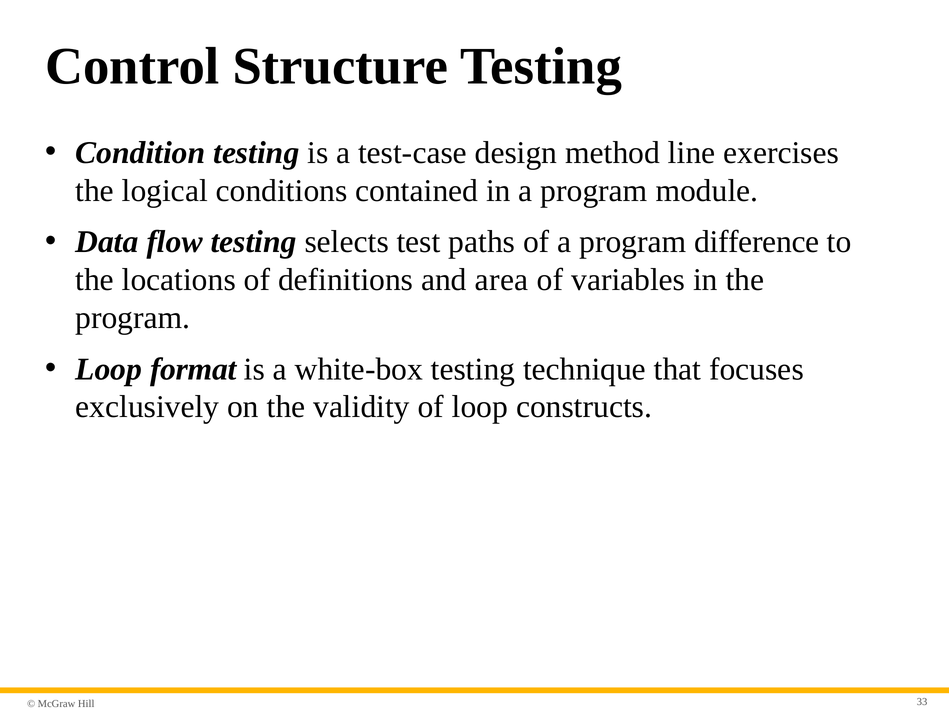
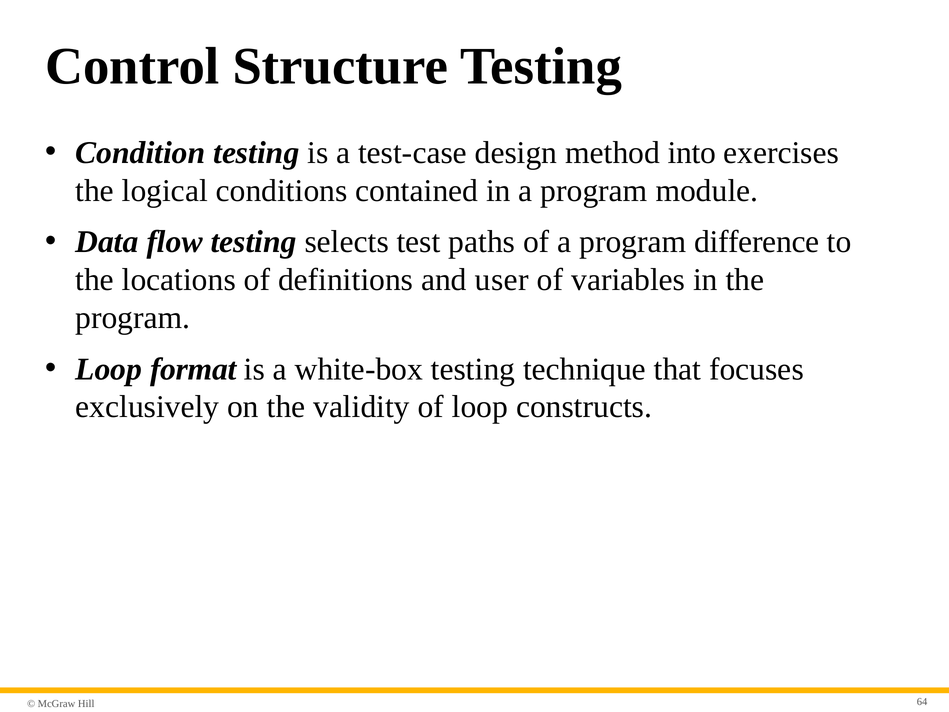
line: line -> into
area: area -> user
33: 33 -> 64
